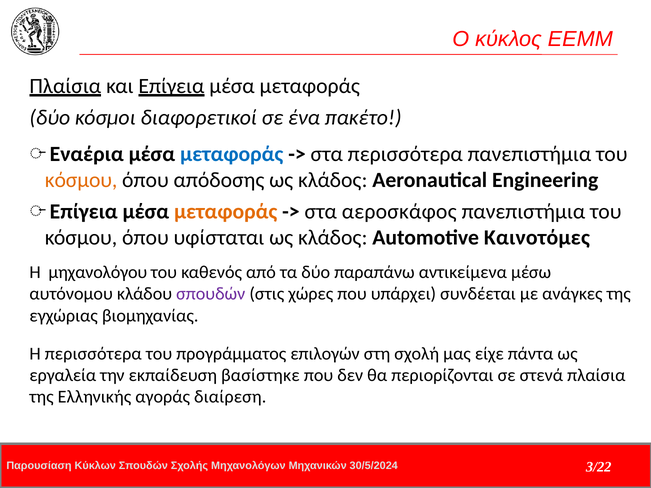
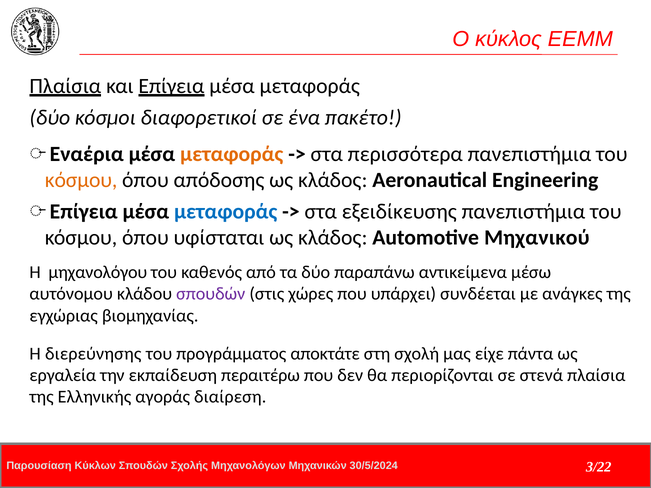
μεταφοράς at (232, 154) colour: blue -> orange
μεταφοράς at (226, 212) colour: orange -> blue
αεροσκάφος: αεροσκάφος -> εξειδίκευσης
Καινοτόμες: Καινοτόμες -> Μηχανικού
Η περισσότερα: περισσότερα -> διερεύνησης
επιλογών: επιλογών -> αποκτάτε
βασίστηκε: βασίστηκε -> περαιτέρω
